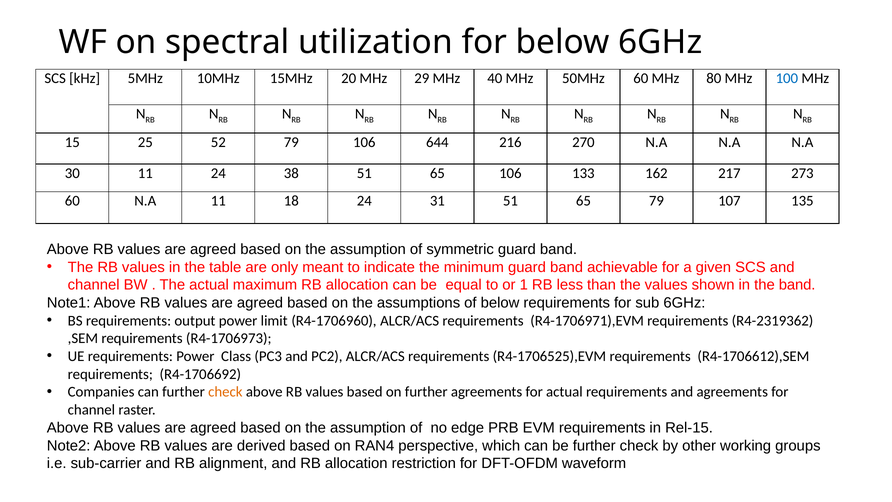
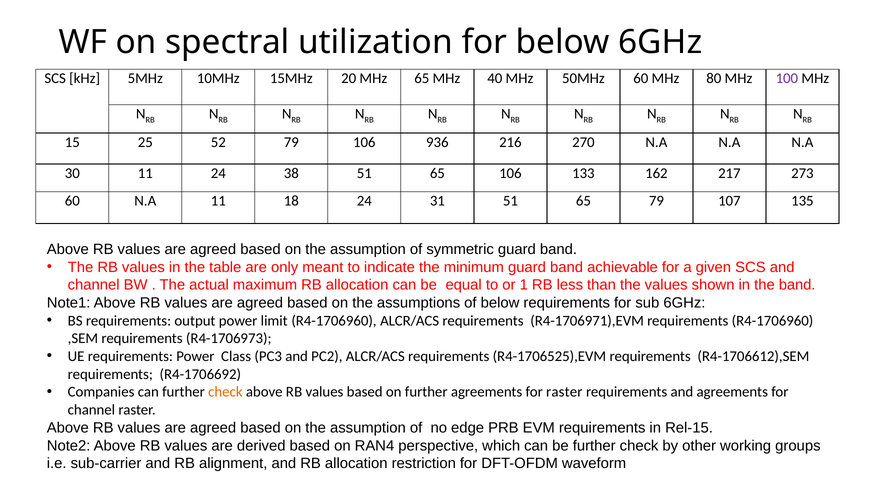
MHz 29: 29 -> 65
100 colour: blue -> purple
644: 644 -> 936
requirements R4-2319362: R4-2319362 -> R4-1706960
for actual: actual -> raster
